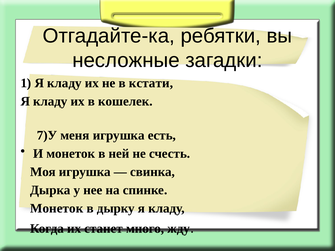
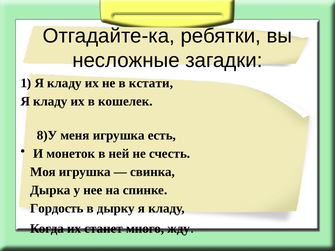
7)У: 7)У -> 8)У
Монеток at (57, 208): Монеток -> Гордость
